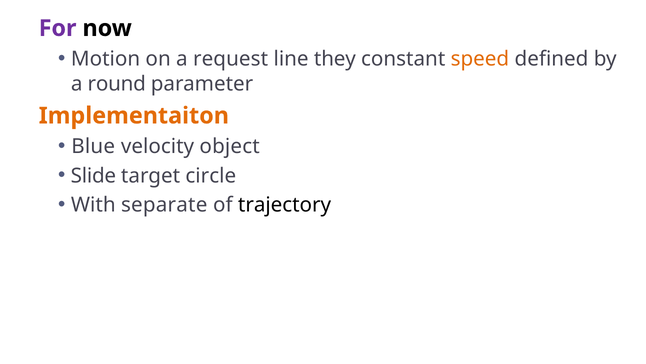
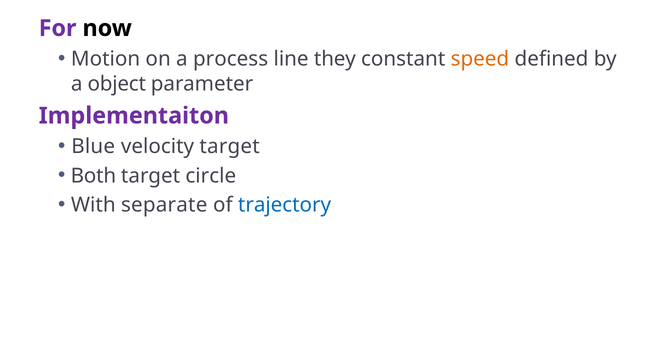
request: request -> process
round: round -> object
Implementaiton colour: orange -> purple
velocity object: object -> target
Slide: Slide -> Both
trajectory colour: black -> blue
